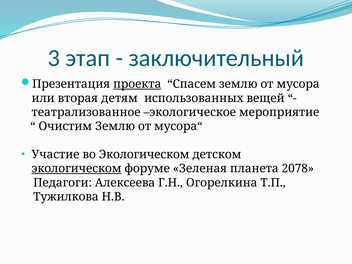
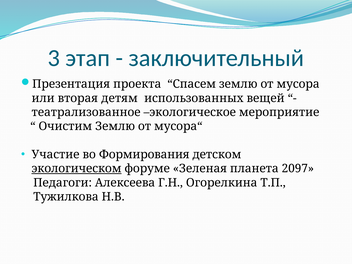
проекта underline: present -> none
во Экологическом: Экологическом -> Формирования
2078: 2078 -> 2097
